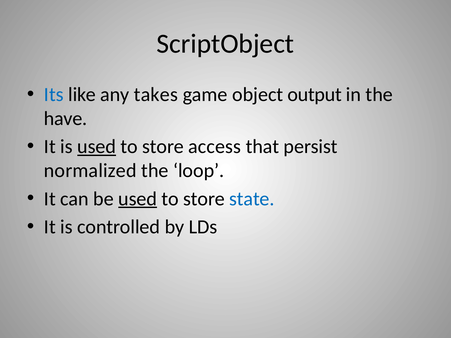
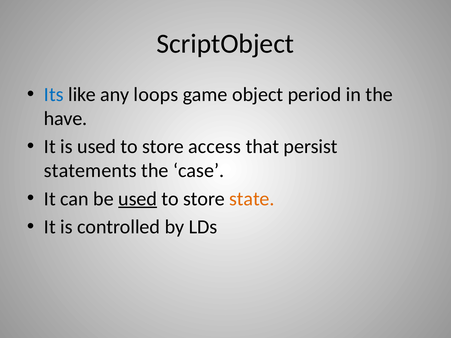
takes: takes -> loops
output: output -> period
used at (97, 147) underline: present -> none
normalized: normalized -> statements
loop: loop -> case
state colour: blue -> orange
